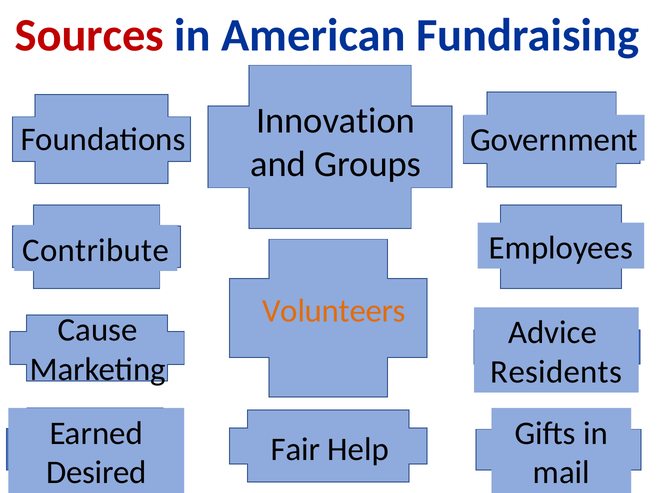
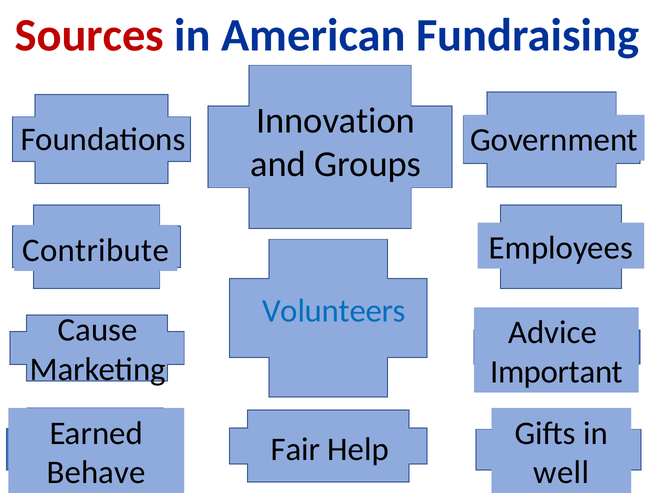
Volunteers colour: orange -> blue
Residents: Residents -> Important
Desired: Desired -> Behave
mail: mail -> well
